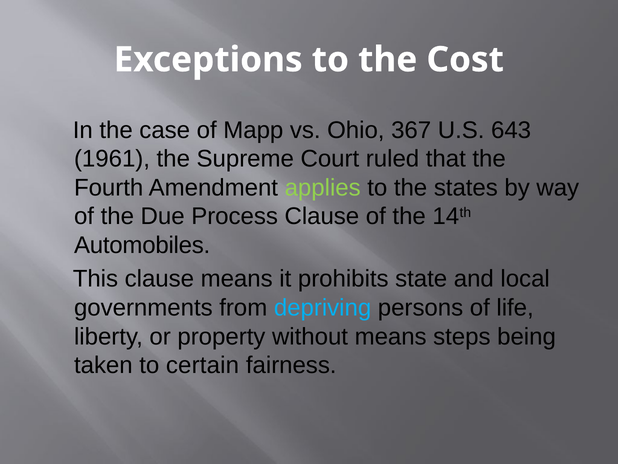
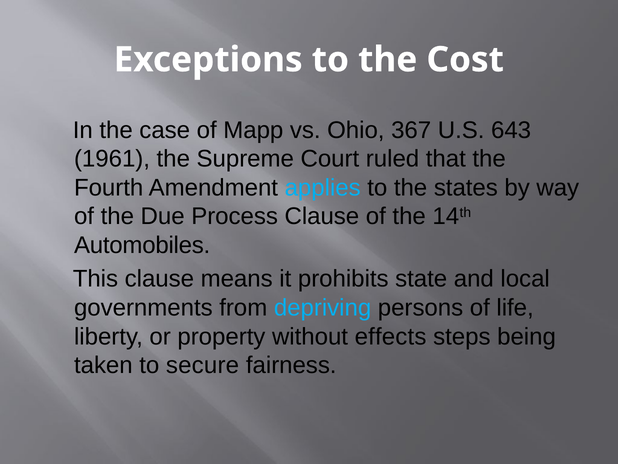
applies colour: light green -> light blue
without means: means -> effects
certain: certain -> secure
